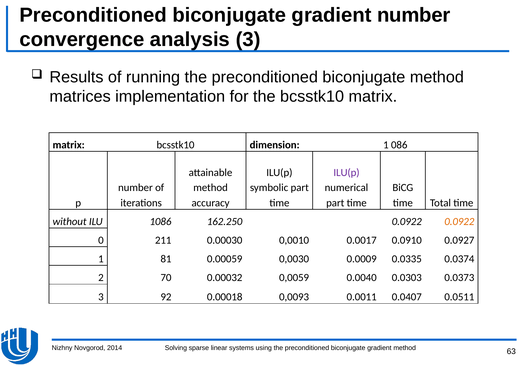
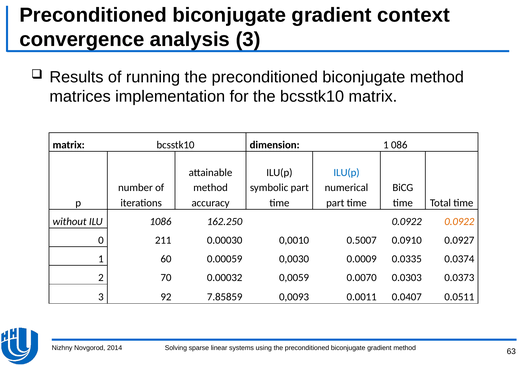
gradient number: number -> context
ILU(p at (347, 172) colour: purple -> blue
0.0017: 0.0017 -> 0.5007
81: 81 -> 60
0.0040: 0.0040 -> 0.0070
0.00018: 0.00018 -> 7.85859
